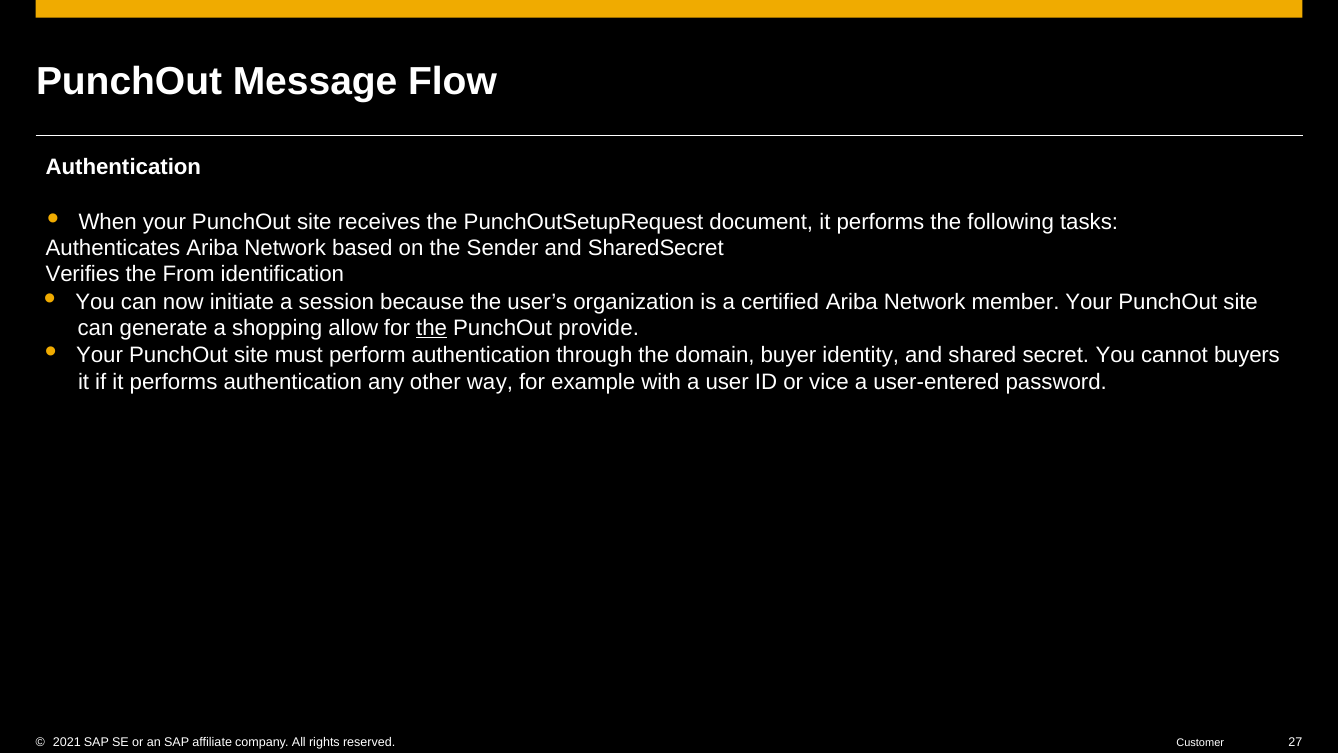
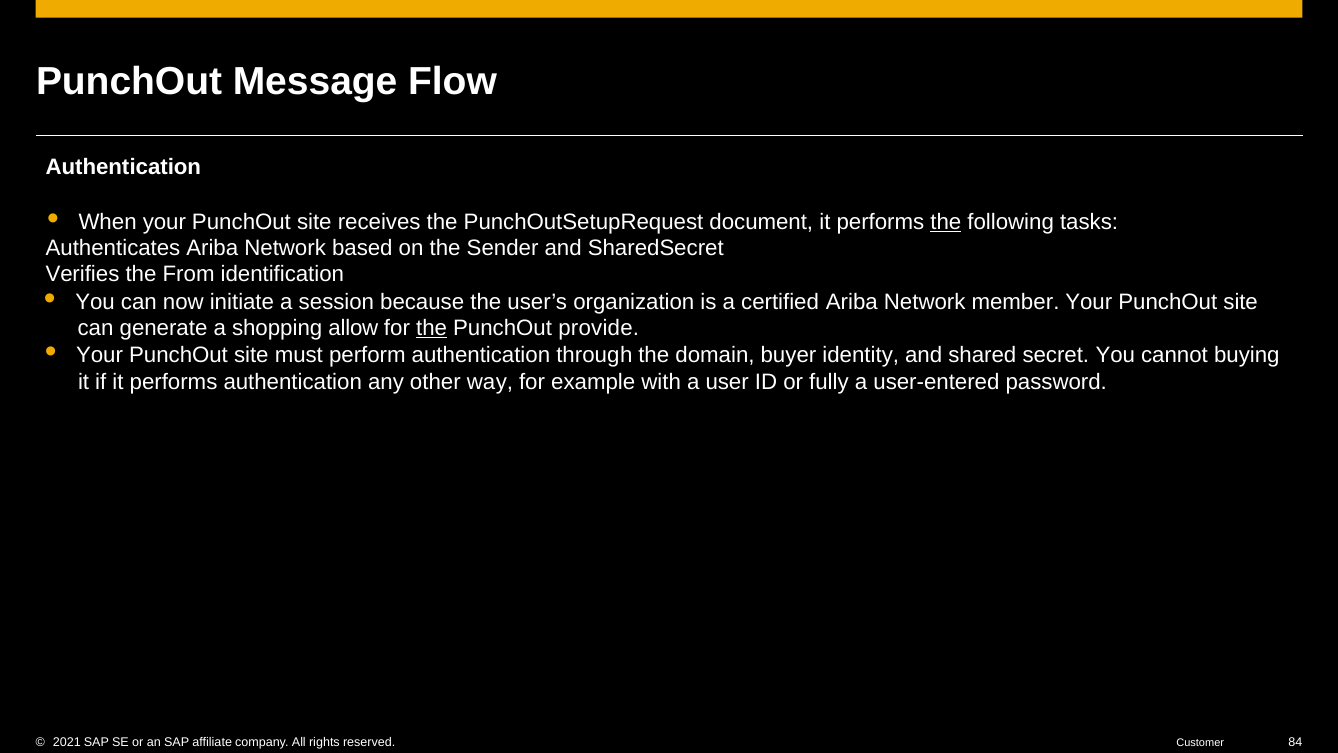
the at (946, 222) underline: none -> present
buyers: buyers -> buying
vice: vice -> fully
27: 27 -> 84
